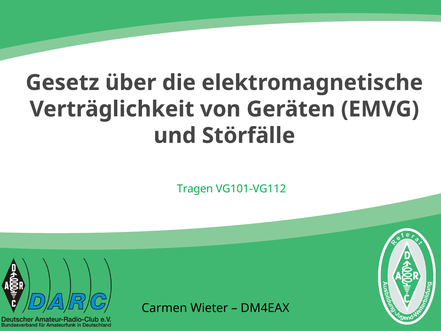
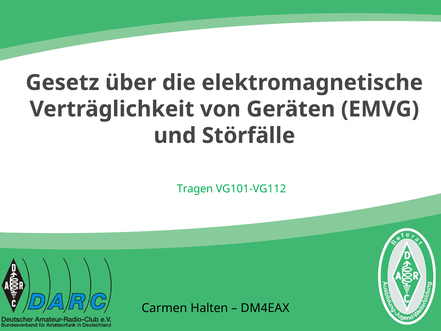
Wieter: Wieter -> Halten
